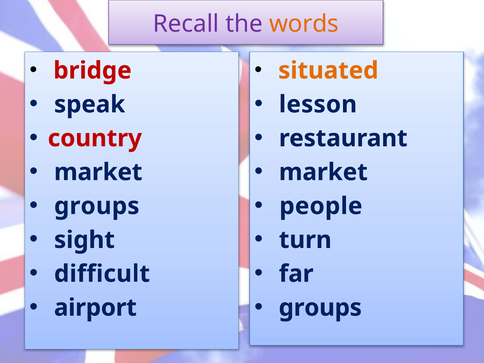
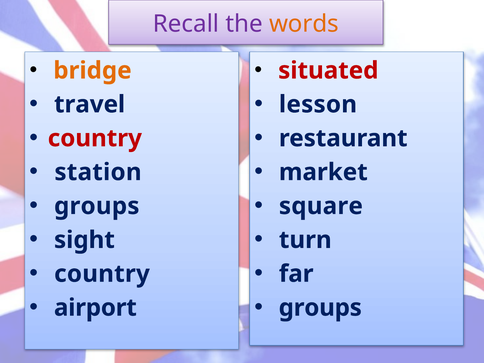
bridge colour: red -> orange
situated colour: orange -> red
speak: speak -> travel
market at (98, 172): market -> station
people: people -> square
difficult at (102, 274): difficult -> country
